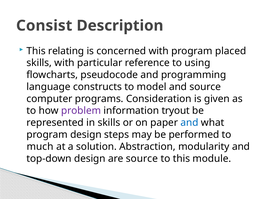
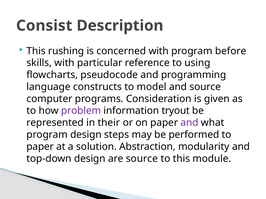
relating: relating -> rushing
placed: placed -> before
in skills: skills -> their
and at (189, 123) colour: blue -> purple
much at (40, 147): much -> paper
